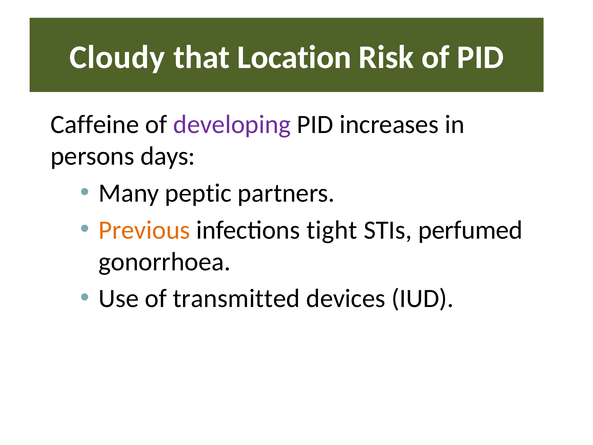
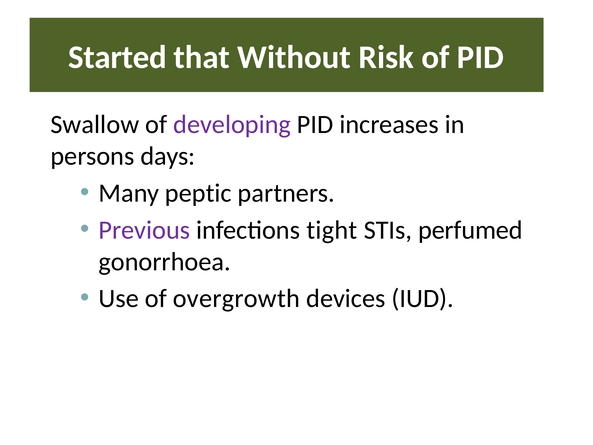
Cloudy: Cloudy -> Started
Location: Location -> Without
Caffeine: Caffeine -> Swallow
Previous colour: orange -> purple
transmitted: transmitted -> overgrowth
